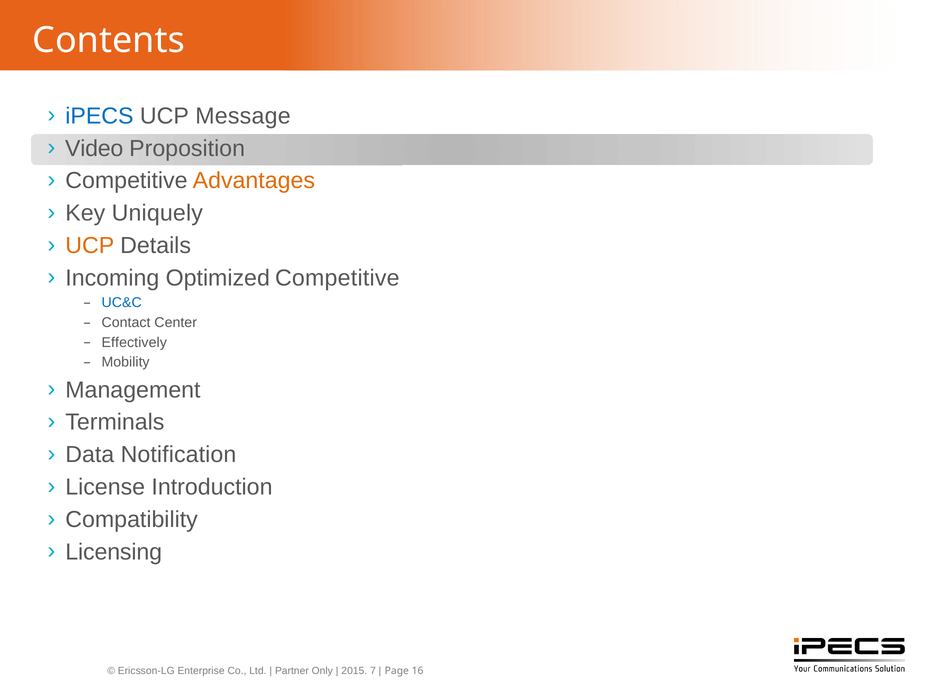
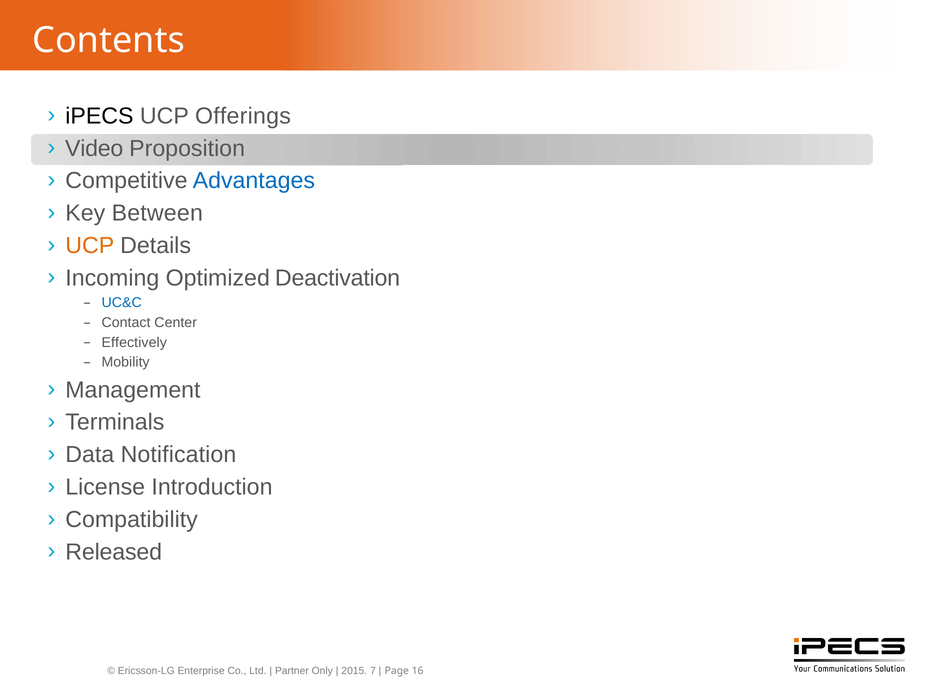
iPECS colour: blue -> black
Message: Message -> Offerings
Advantages colour: orange -> blue
Uniquely: Uniquely -> Between
Optimized Competitive: Competitive -> Deactivation
Licensing: Licensing -> Released
